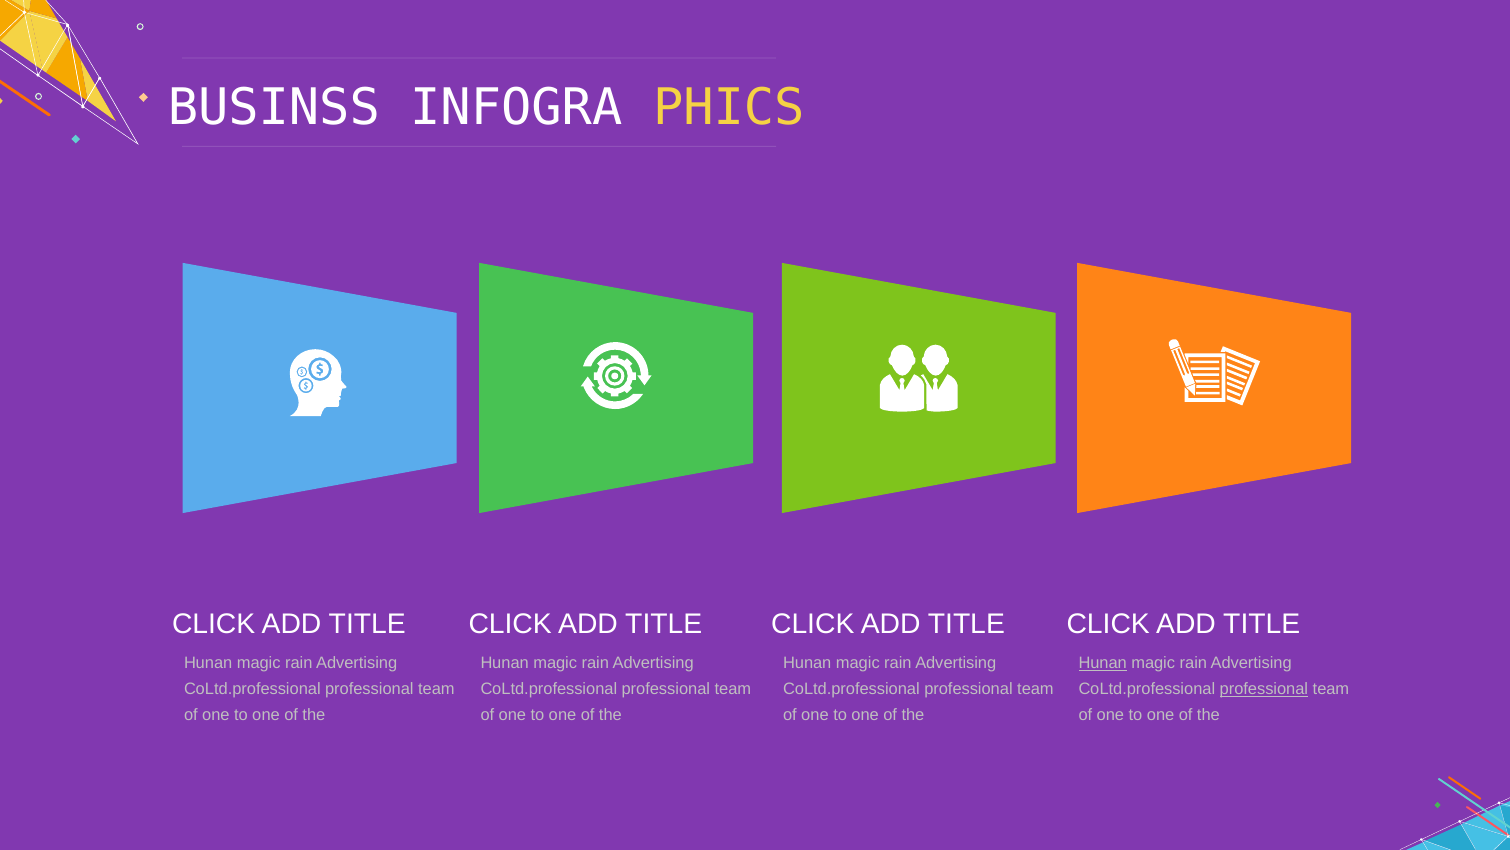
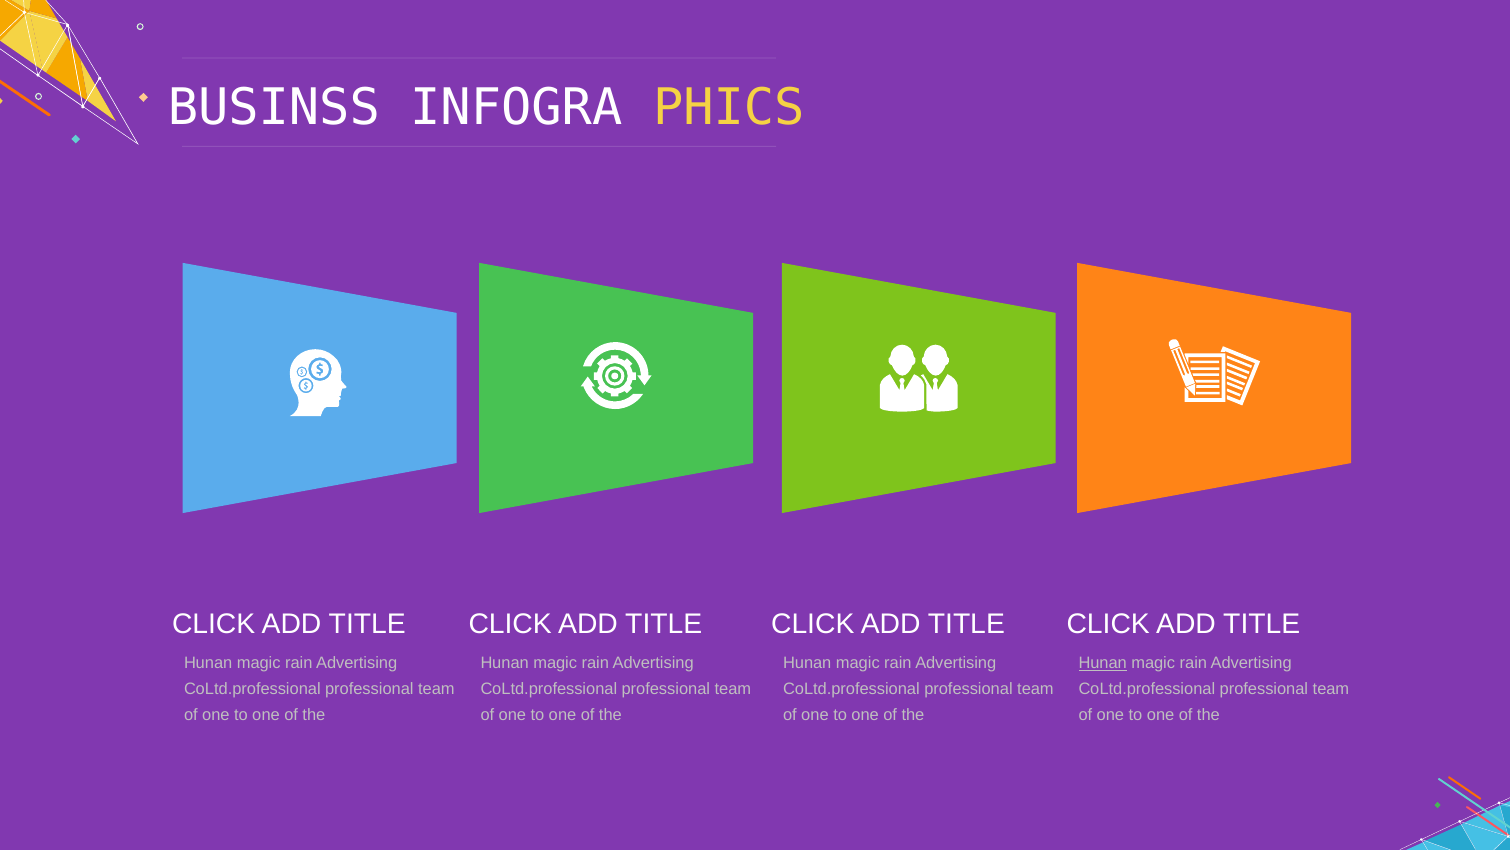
professional at (1264, 688) underline: present -> none
